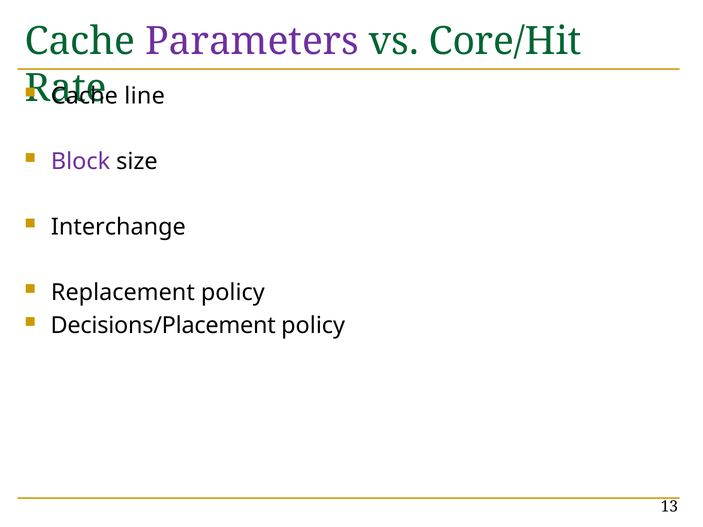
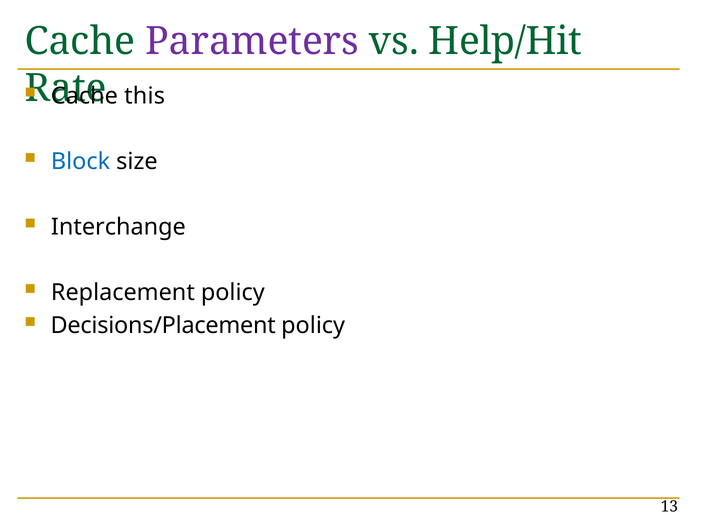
Core/Hit: Core/Hit -> Help/Hit
line: line -> this
Block colour: purple -> blue
